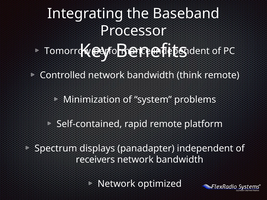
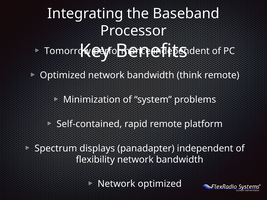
Controlled at (63, 75): Controlled -> Optimized
receivers: receivers -> flexibility
